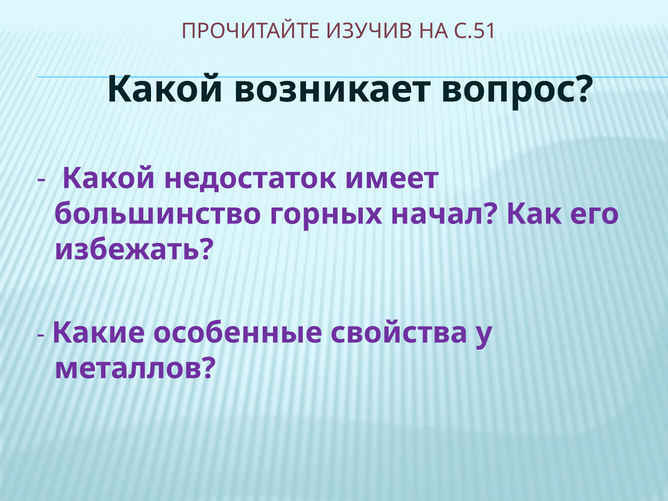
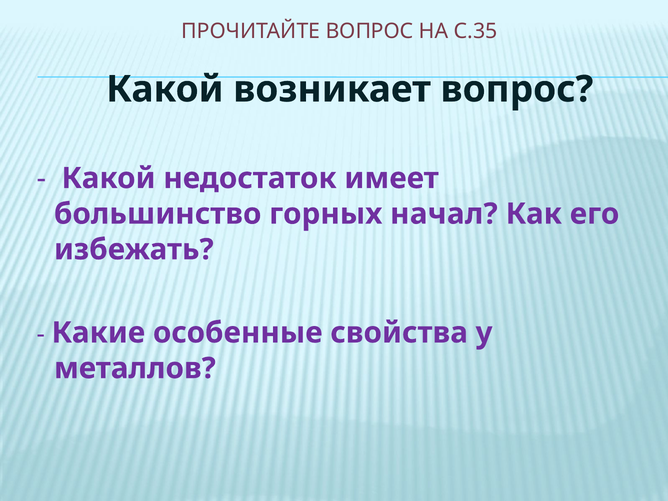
ПРОЧИТАЙТЕ ИЗУЧИВ: ИЗУЧИВ -> ВОПРОС
С.51: С.51 -> С.35
